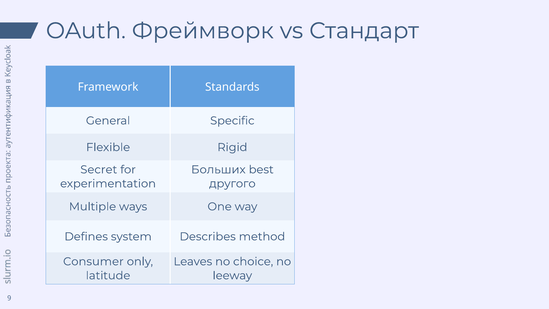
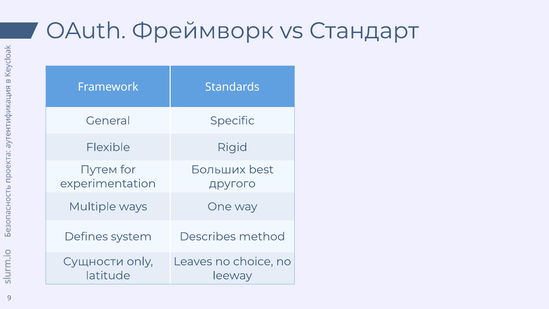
Secret: Secret -> Путем
Consumer: Consumer -> Сущности
